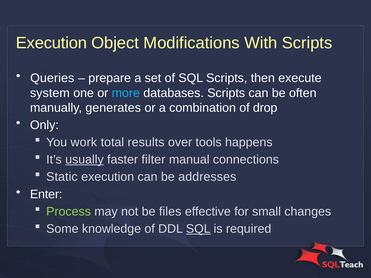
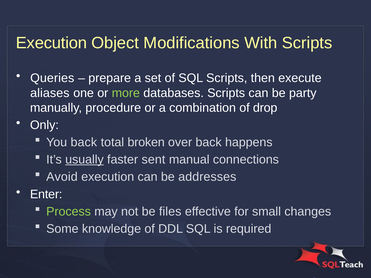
system: system -> aliases
more colour: light blue -> light green
often: often -> party
generates: generates -> procedure
You work: work -> back
results: results -> broken
over tools: tools -> back
filter: filter -> sent
Static: Static -> Avoid
SQL at (198, 229) underline: present -> none
